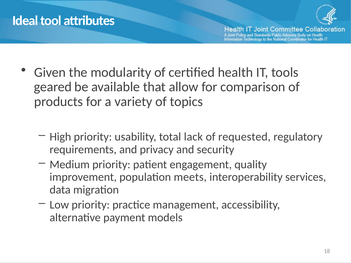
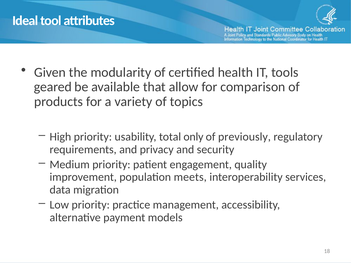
lack: lack -> only
requested: requested -> previously
